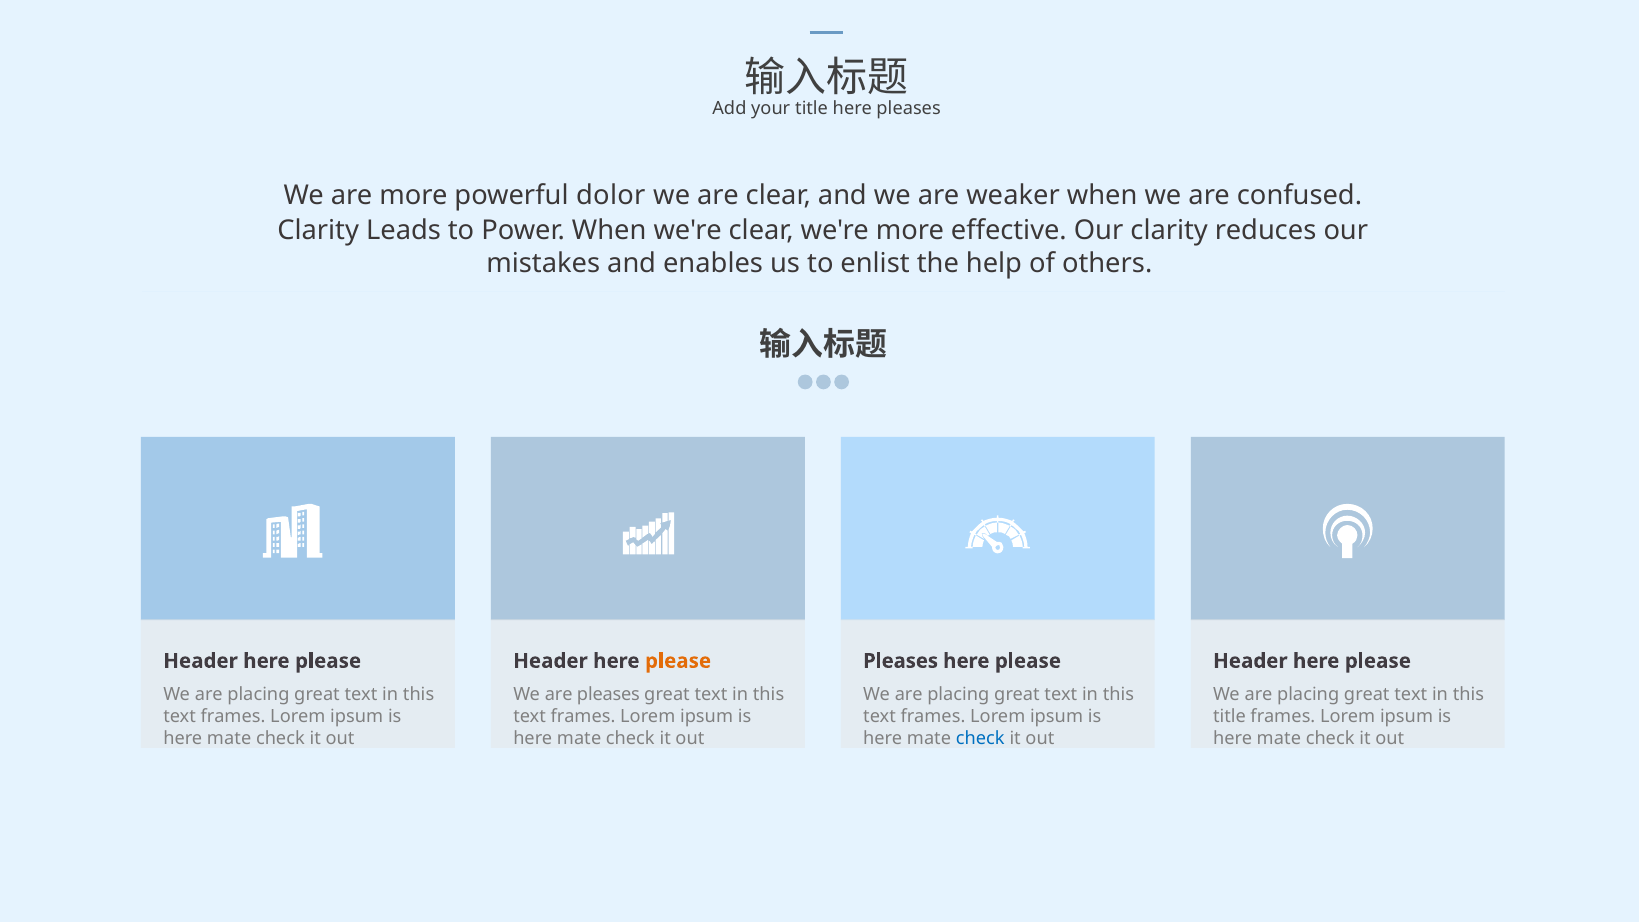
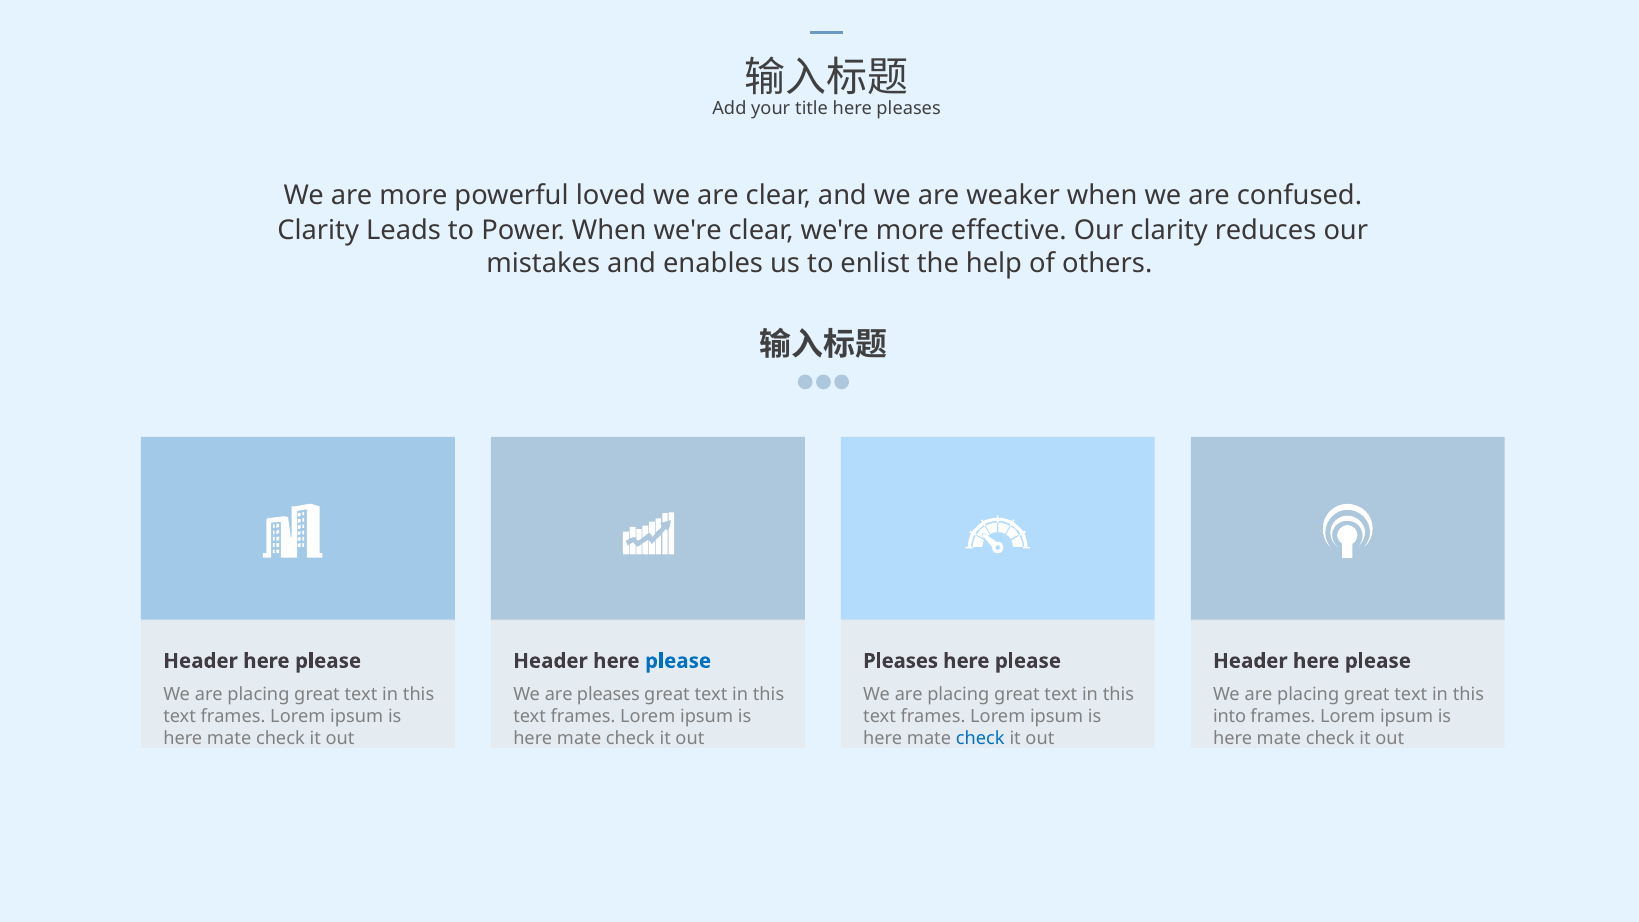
dolor: dolor -> loved
please at (678, 661) colour: orange -> blue
title at (1229, 716): title -> into
